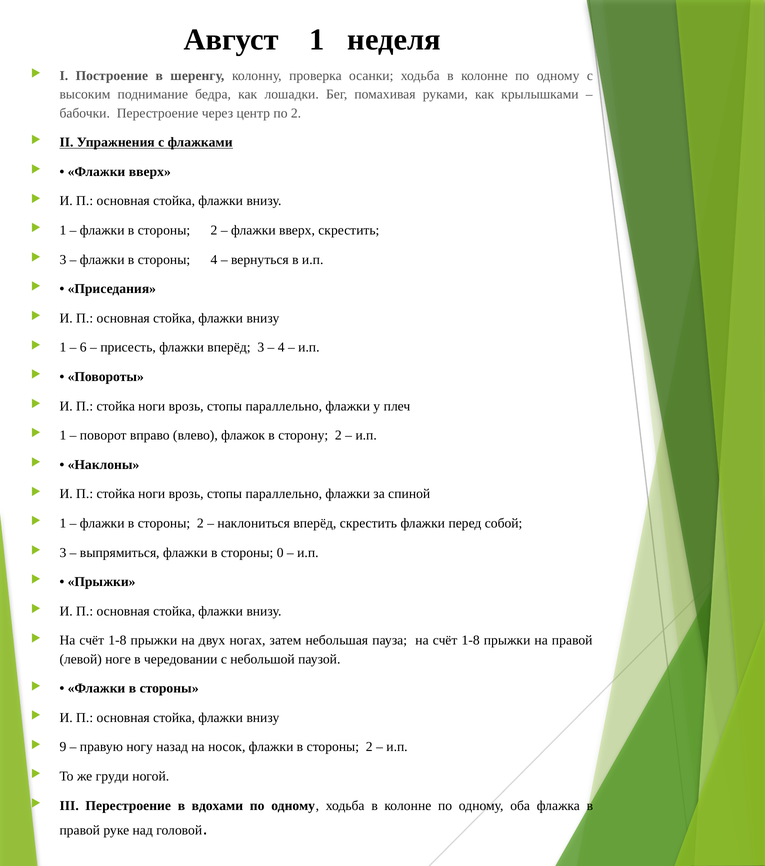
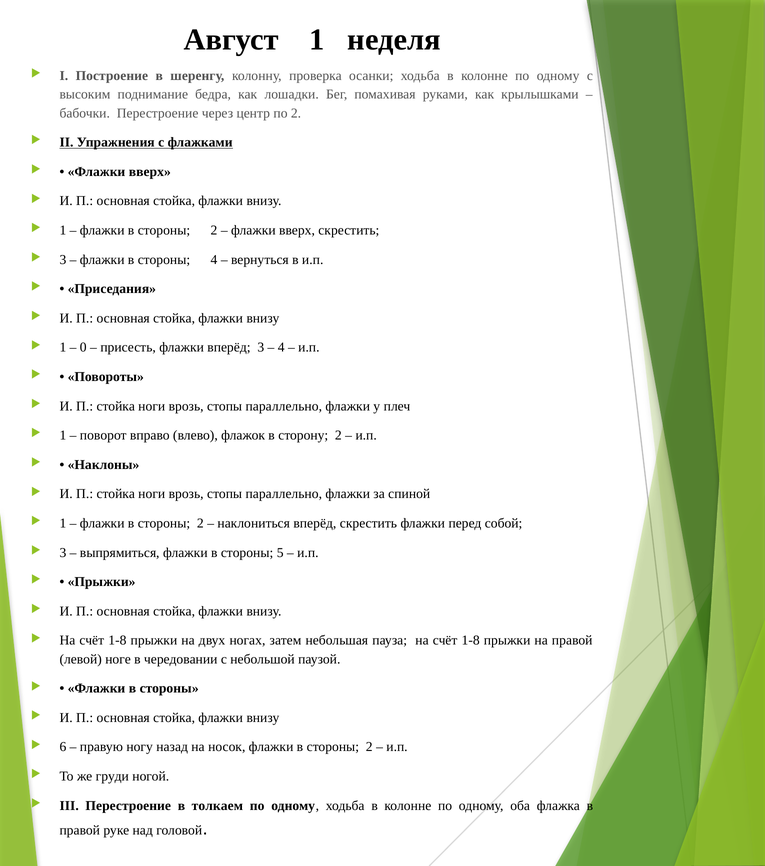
6: 6 -> 0
0: 0 -> 5
9: 9 -> 6
вдохами: вдохами -> толкаем
